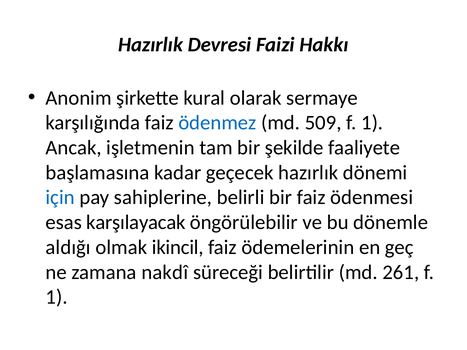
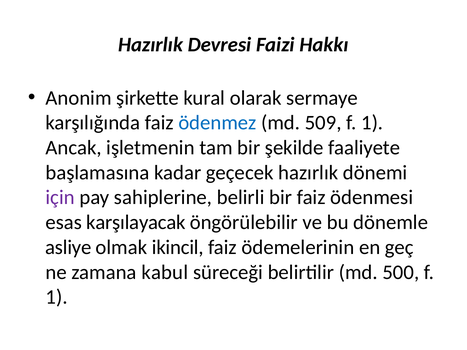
için colour: blue -> purple
aldığı: aldığı -> asliye
nakdî: nakdî -> kabul
261: 261 -> 500
